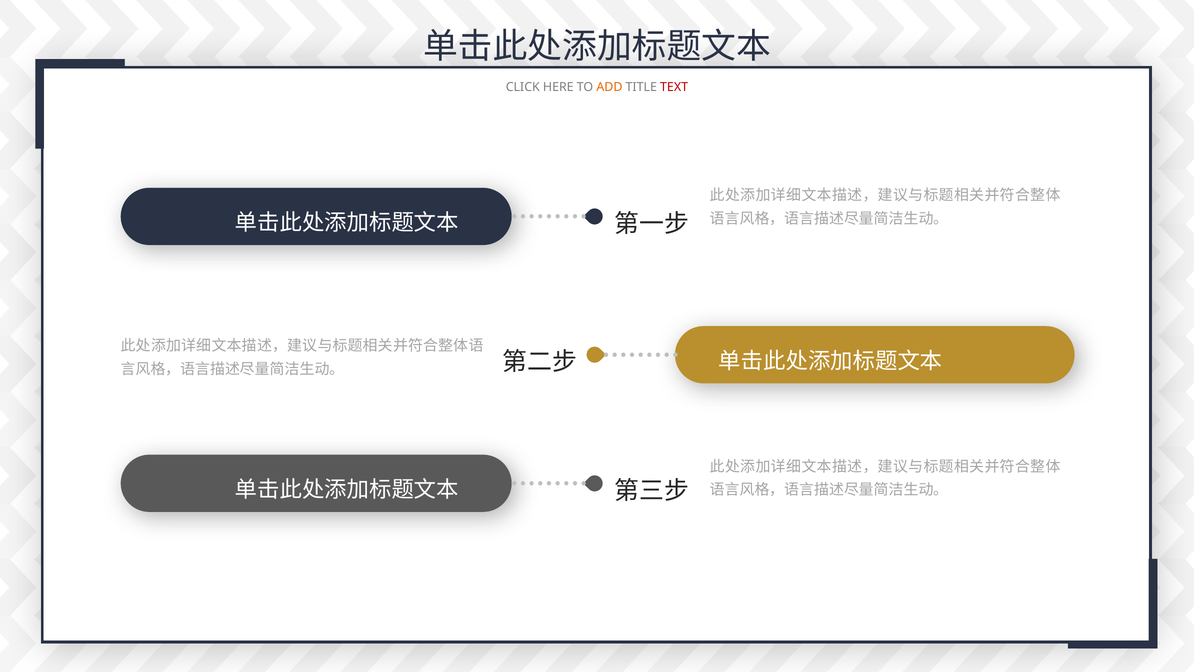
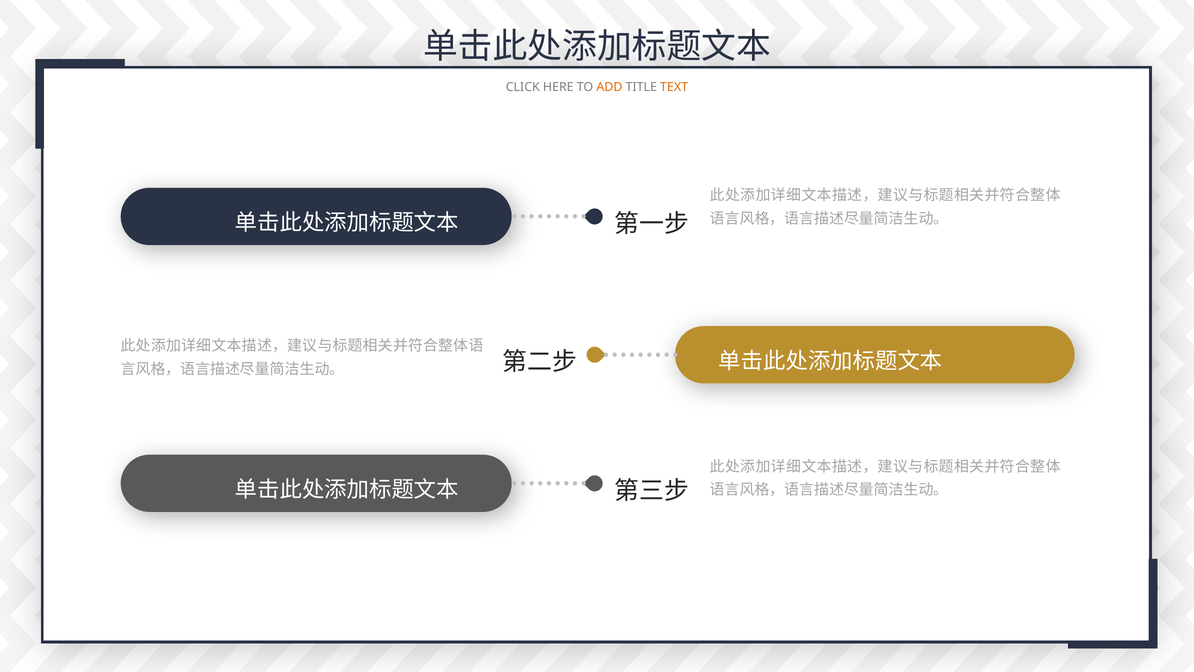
TEXT colour: red -> orange
